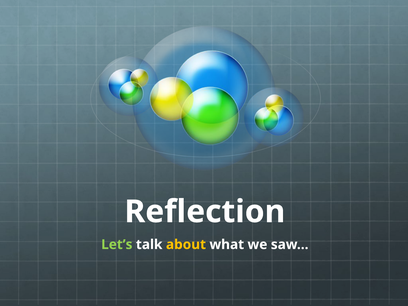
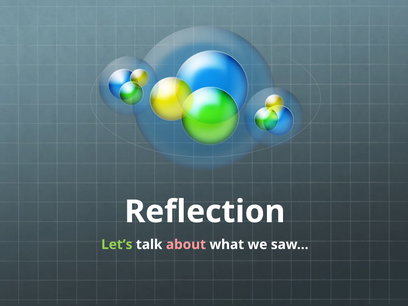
about colour: yellow -> pink
